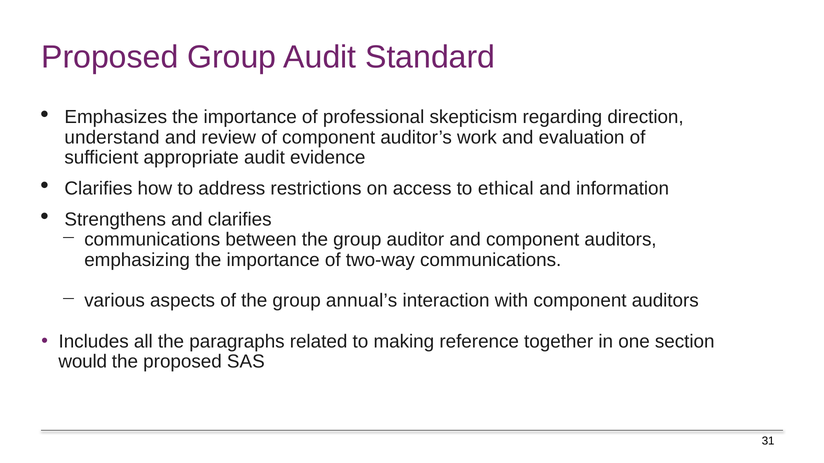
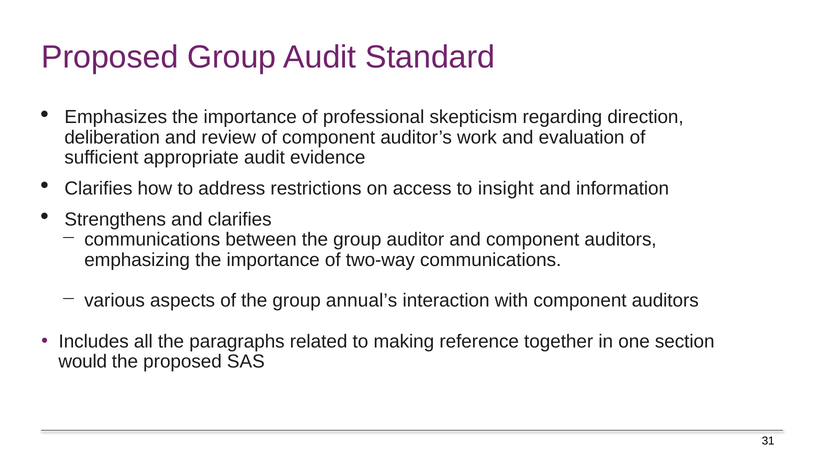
understand: understand -> deliberation
ethical: ethical -> insight
